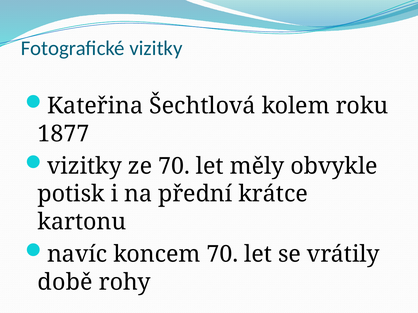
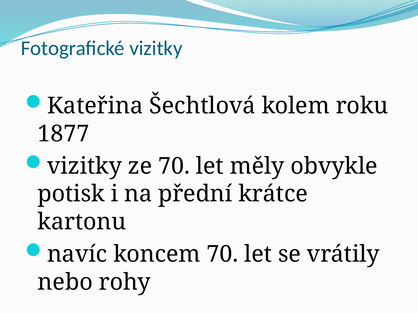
době: době -> nebo
